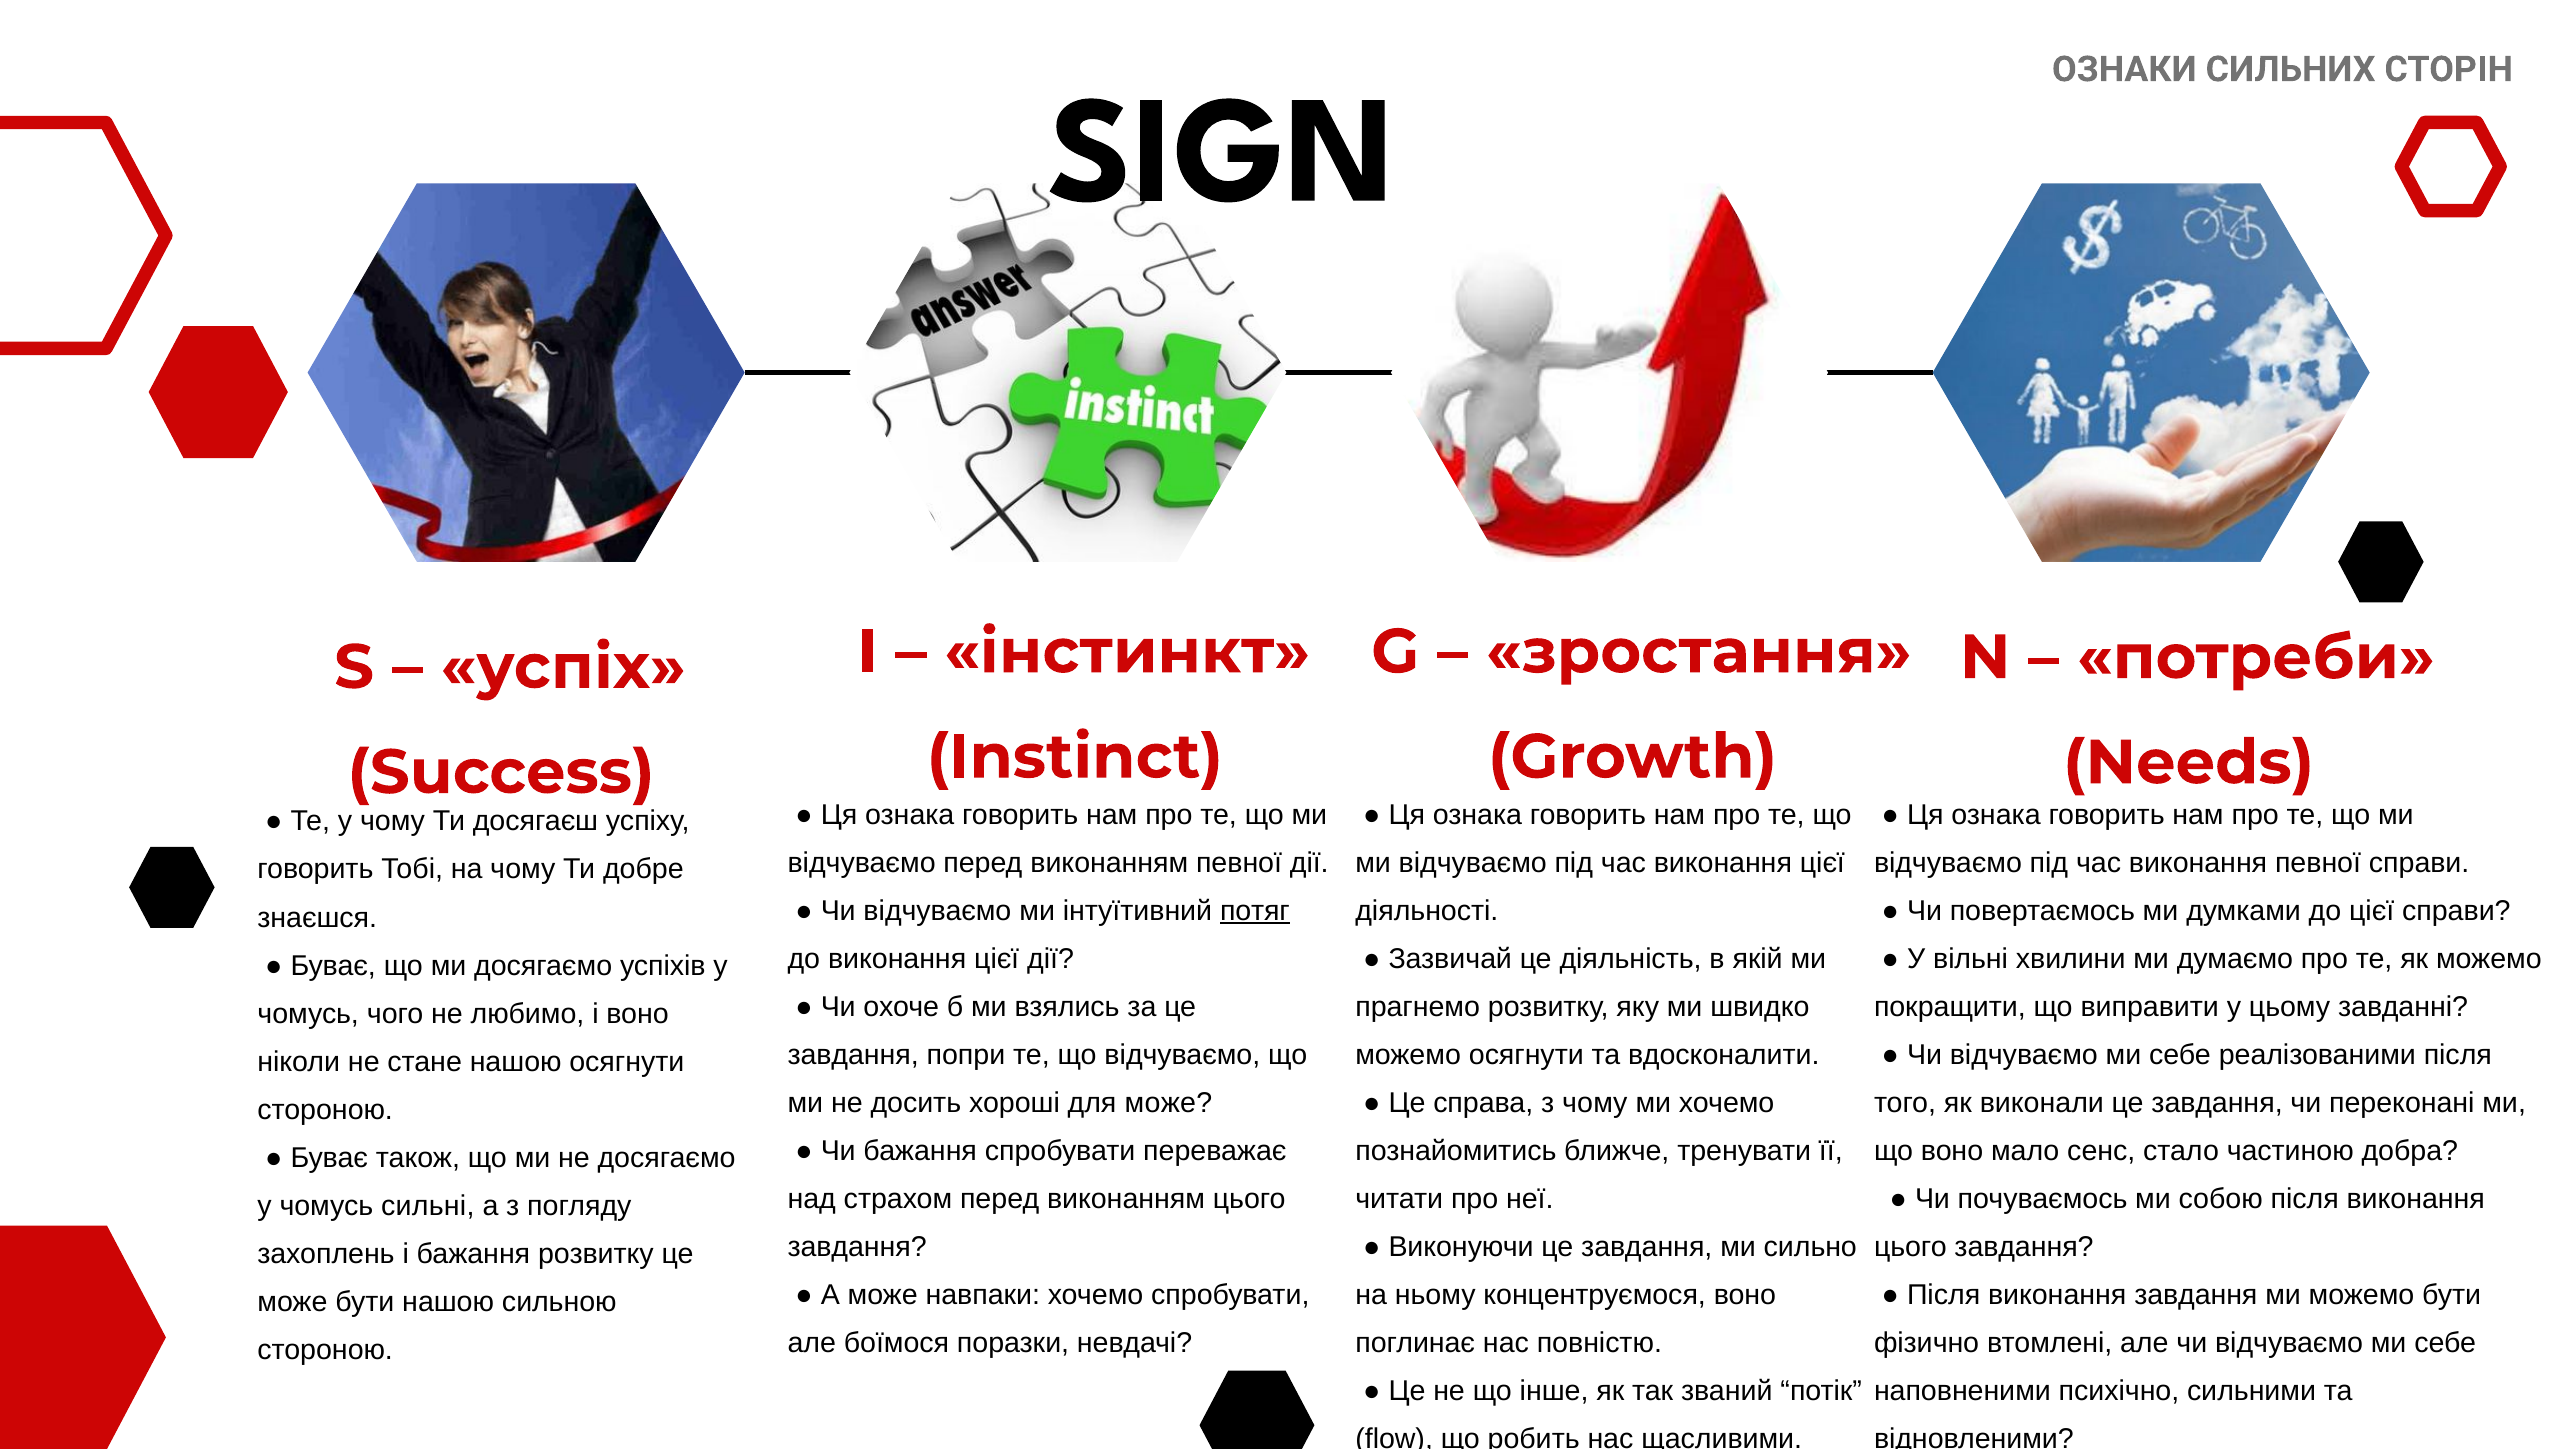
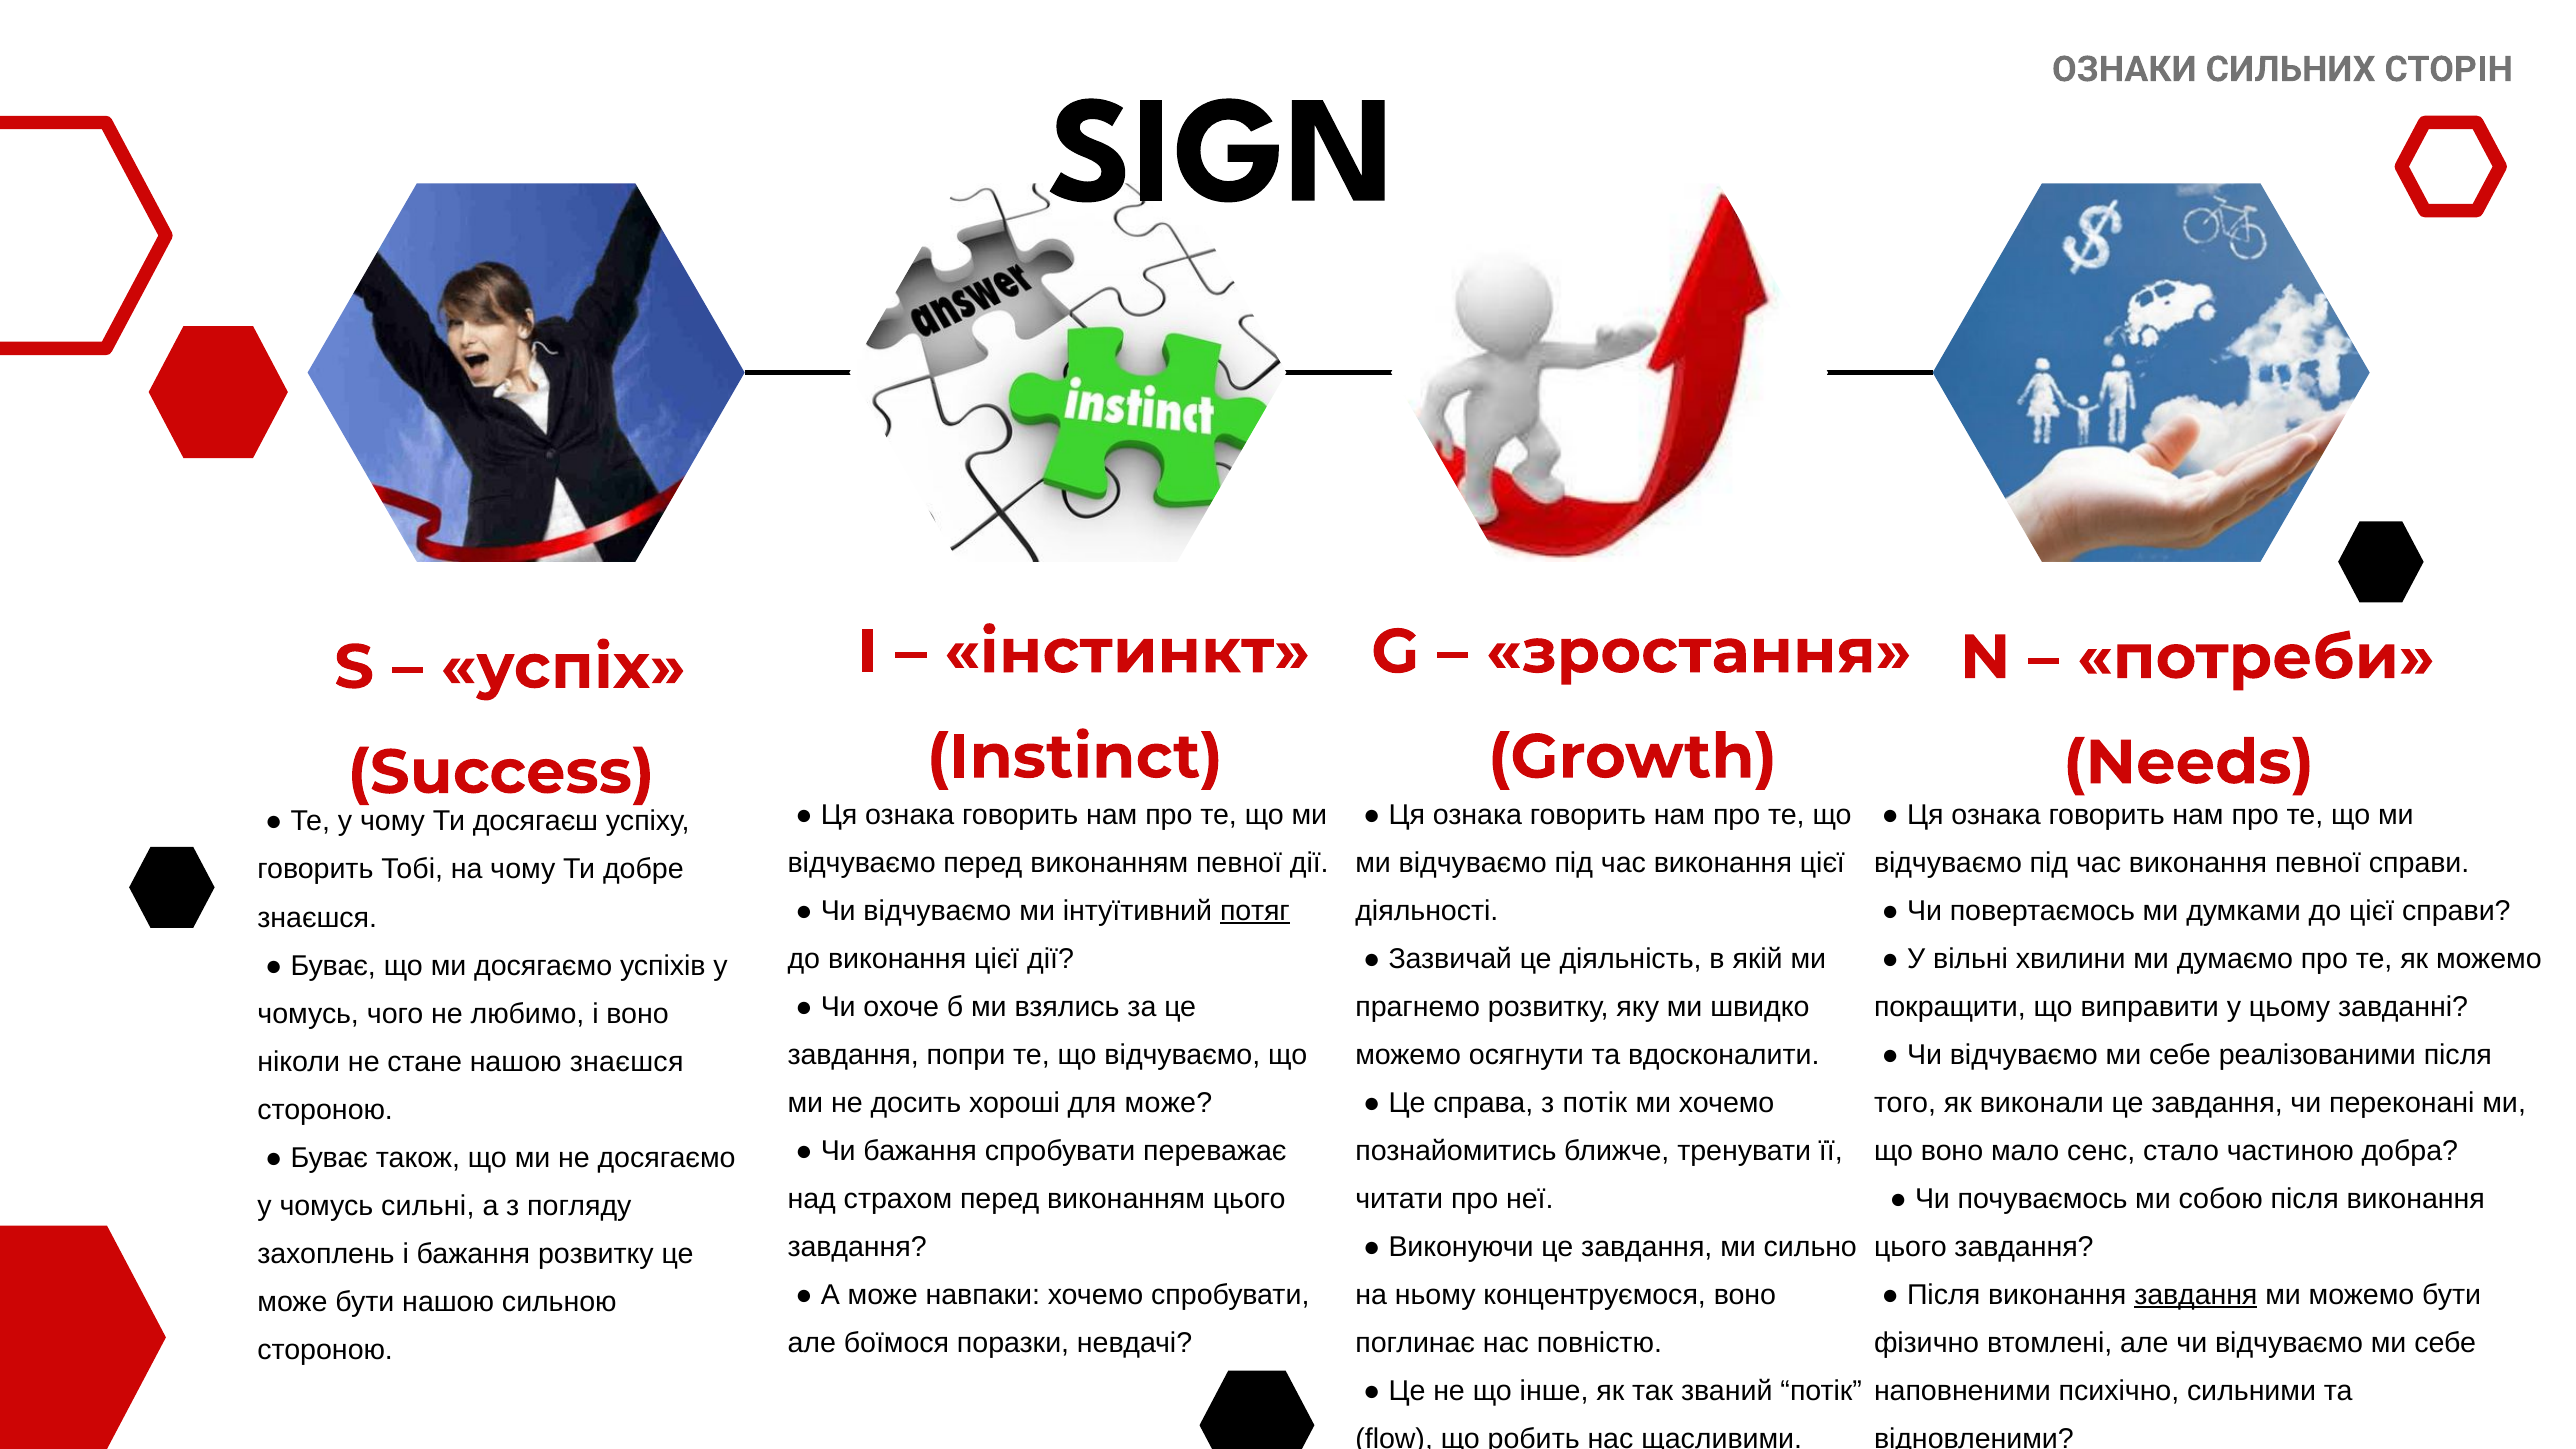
нашою осягнути: осягнути -> знаєшся
з чому: чому -> потік
завдання at (2196, 1295) underline: none -> present
